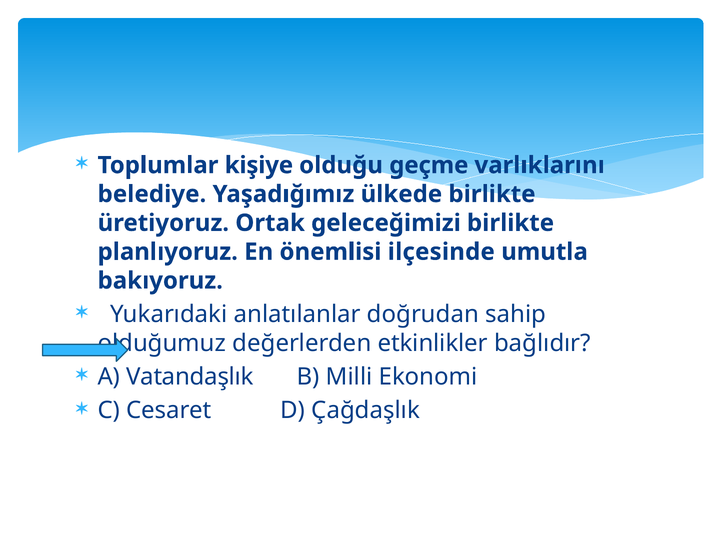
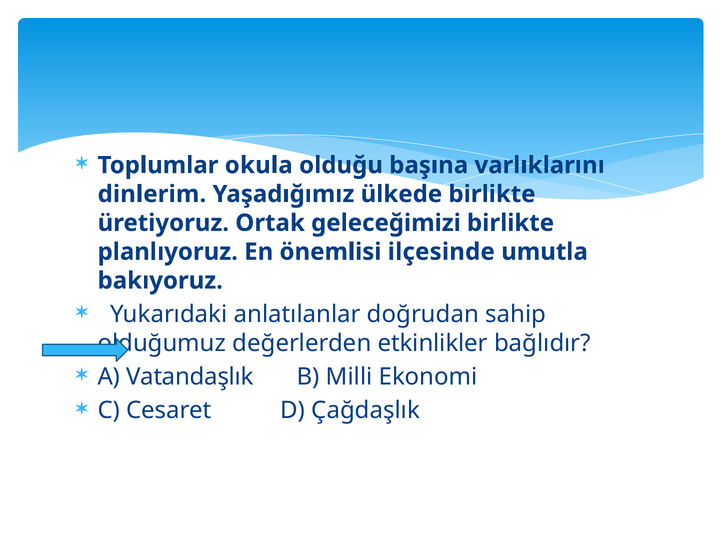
kişiye: kişiye -> okula
geçme: geçme -> başına
belediye: belediye -> dinlerim
